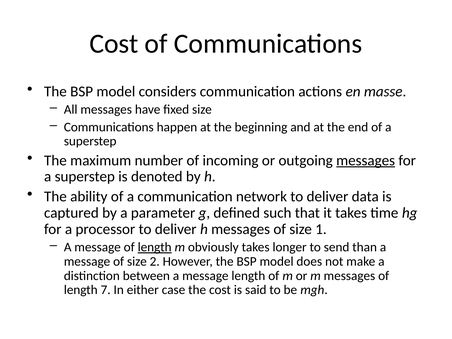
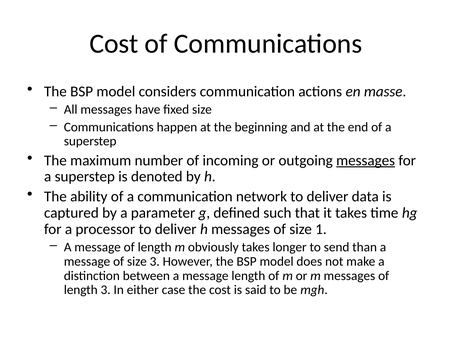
length at (155, 247) underline: present -> none
size 2: 2 -> 3
length 7: 7 -> 3
